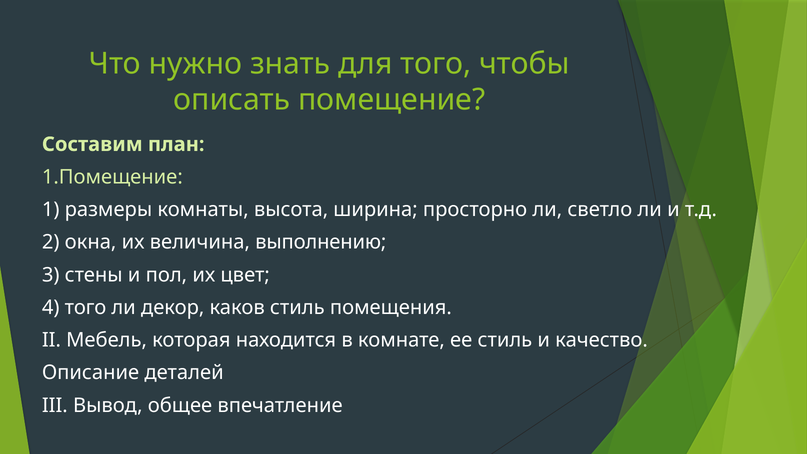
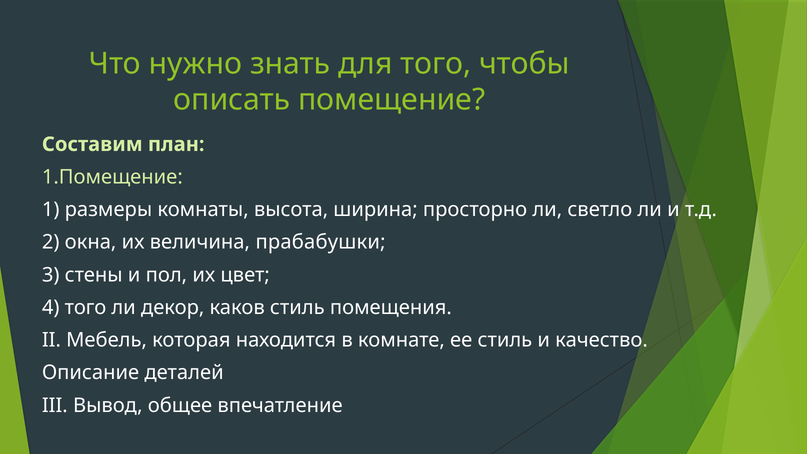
выполнению: выполнению -> прабабушки
